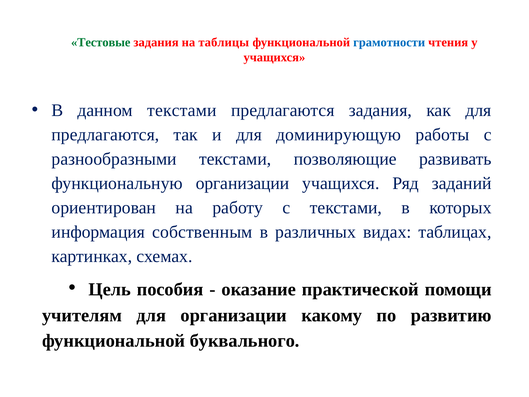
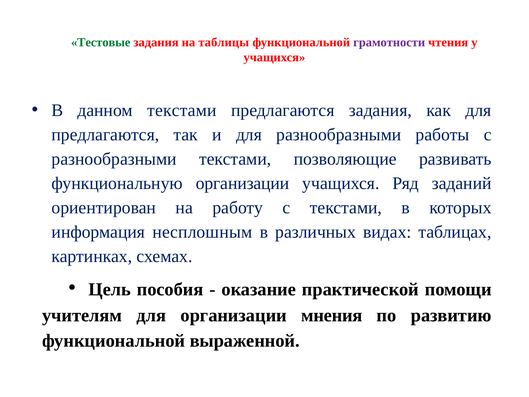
грамотности colour: blue -> purple
для доминирующую: доминирующую -> разнообразными
собственным: собственным -> несплошным
какому: какому -> мнения
буквального: буквального -> выраженной
